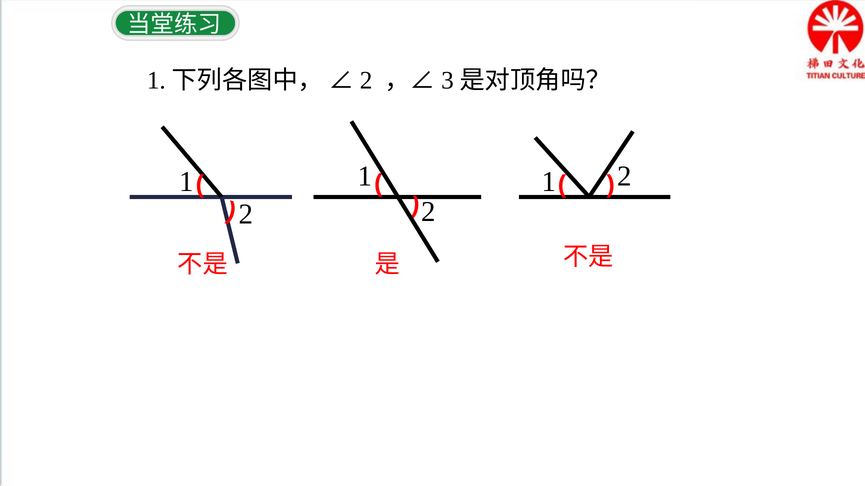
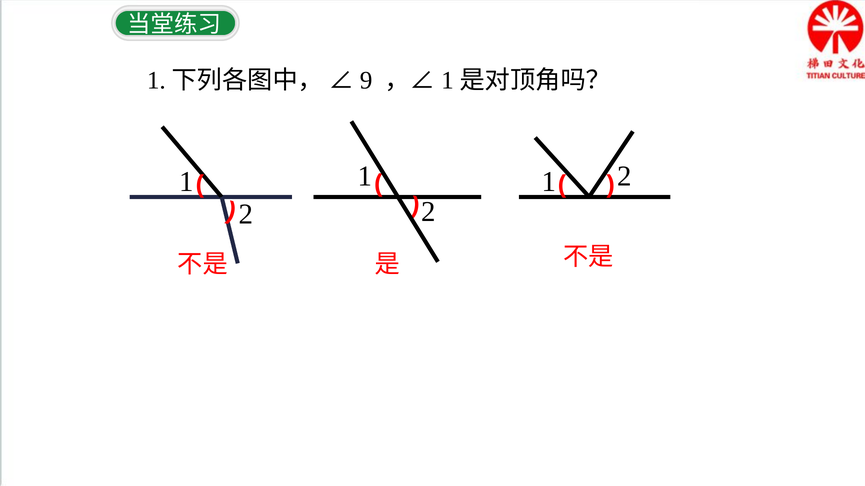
2 at (366, 81): 2 -> 9
3 at (447, 81): 3 -> 1
